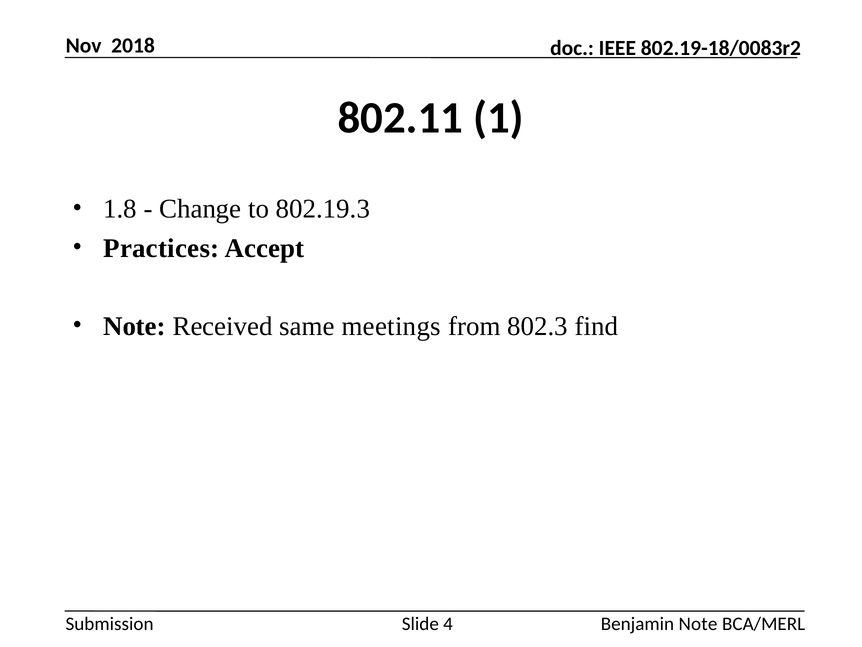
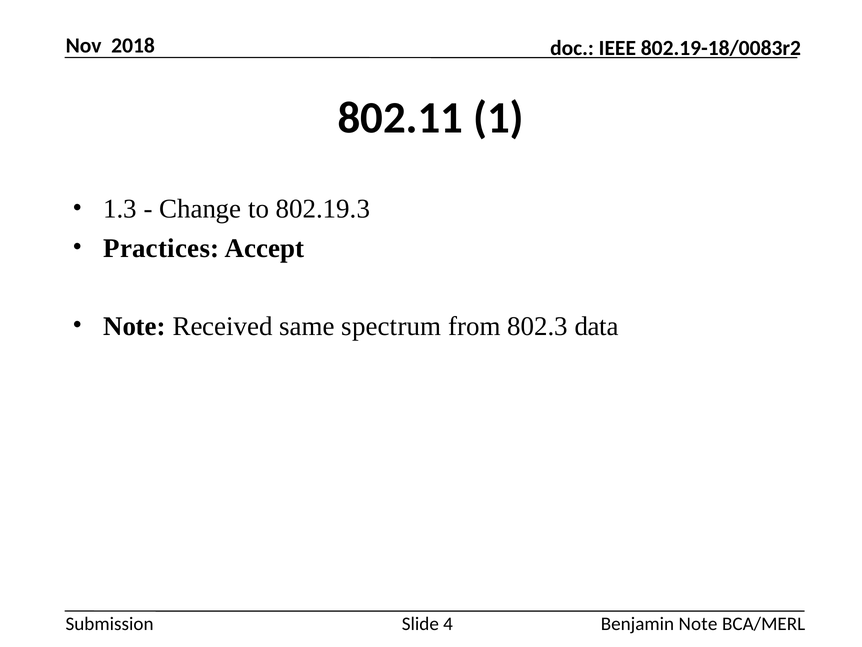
1.8: 1.8 -> 1.3
meetings: meetings -> spectrum
find: find -> data
